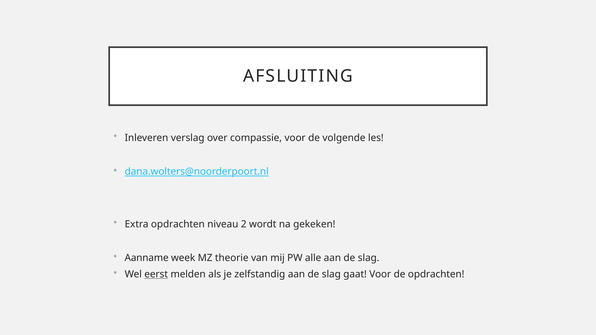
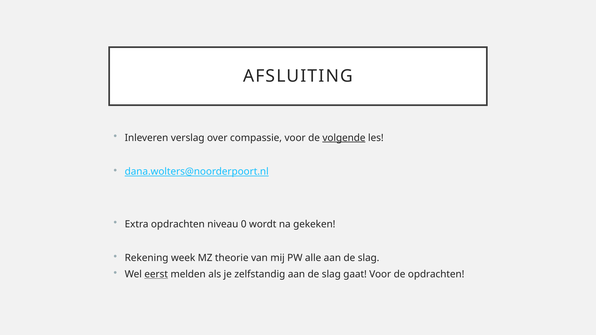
volgende underline: none -> present
2: 2 -> 0
Aanname: Aanname -> Rekening
